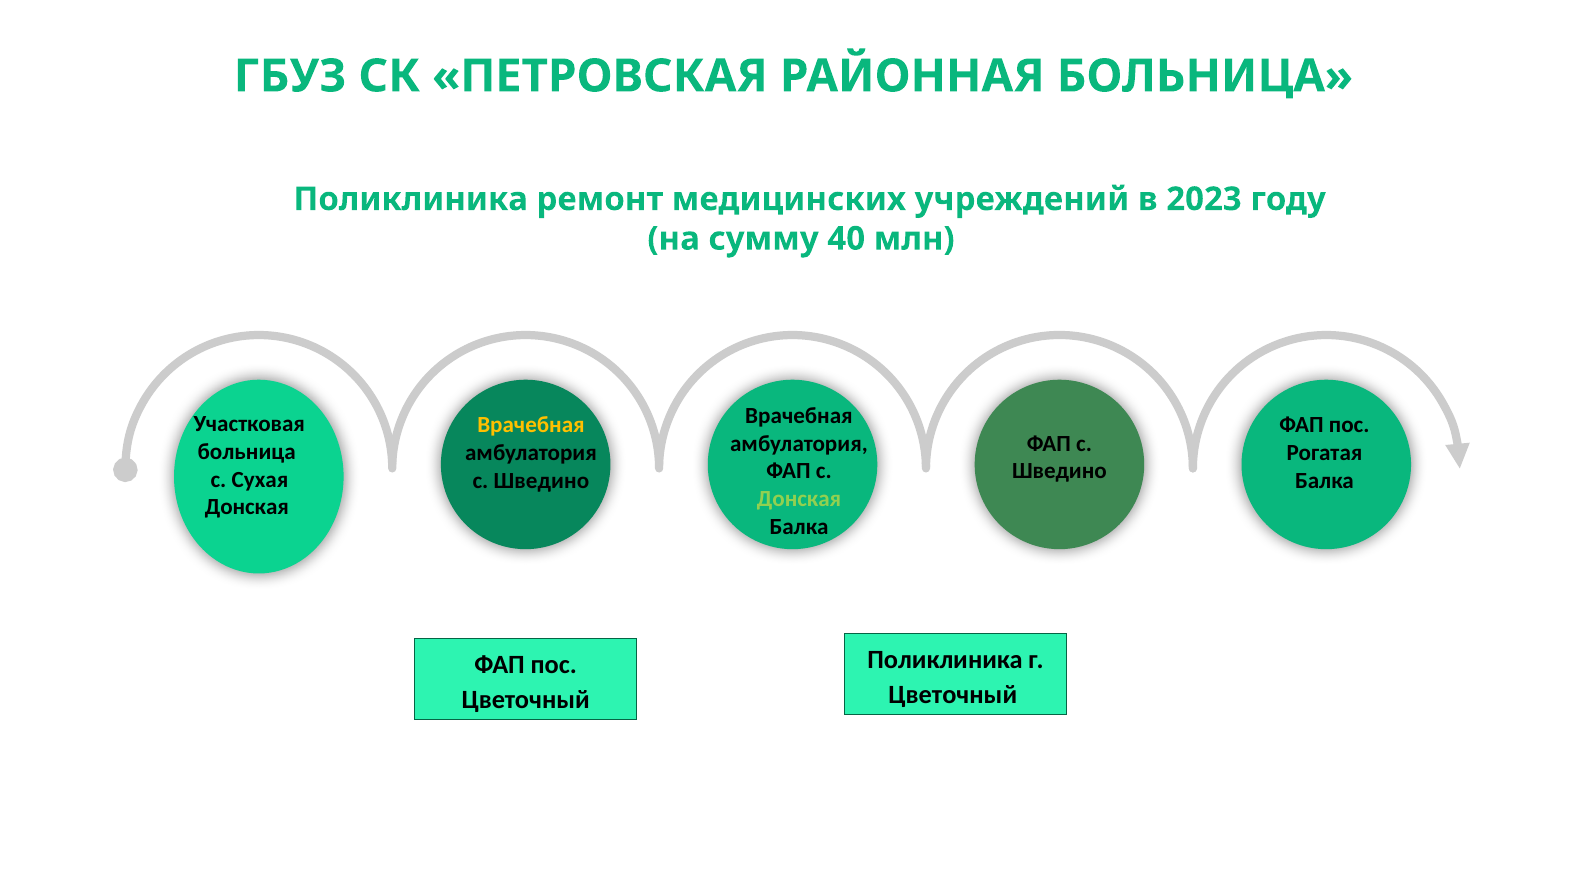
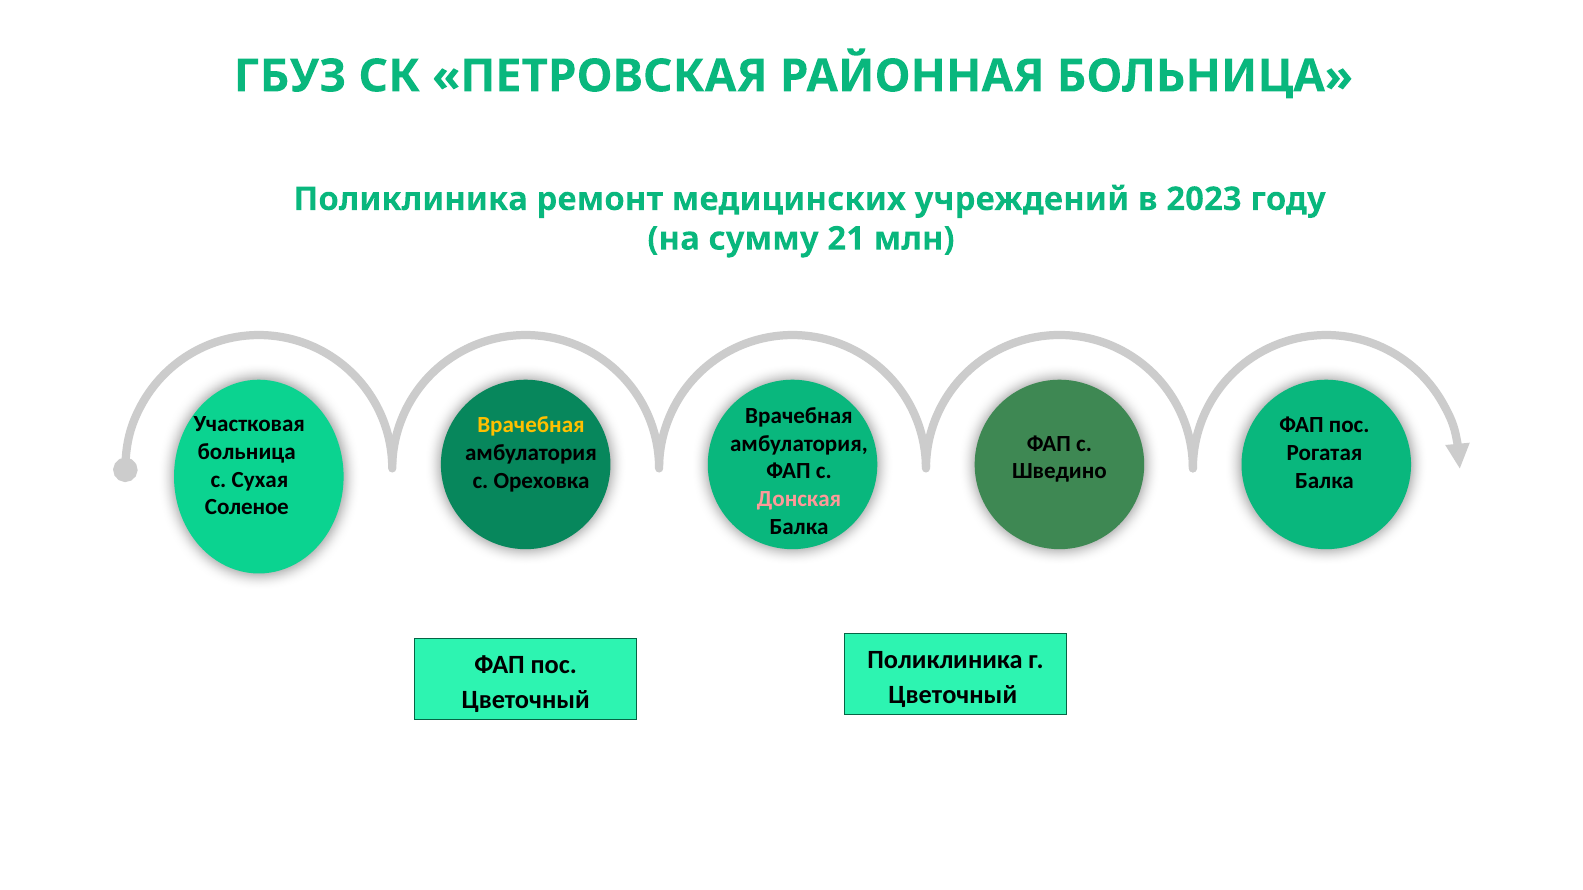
40: 40 -> 21
Шведино at (541, 481): Шведино -> Ореховка
Донская at (799, 499) colour: light green -> pink
Донская at (247, 507): Донская -> Соленое
